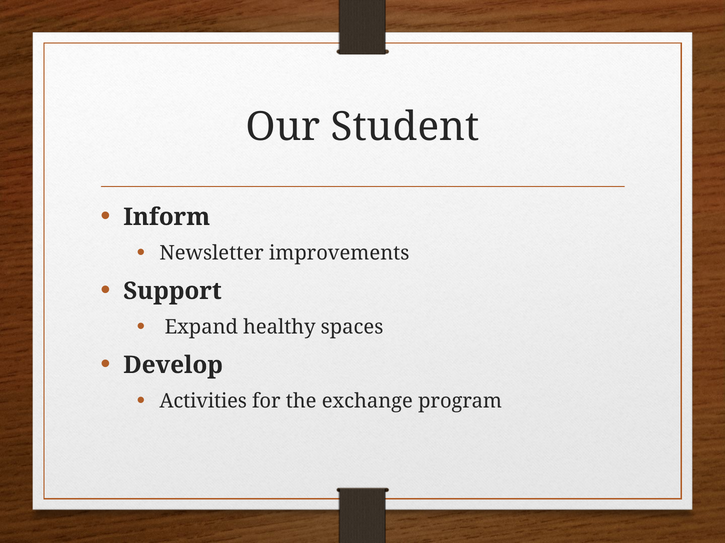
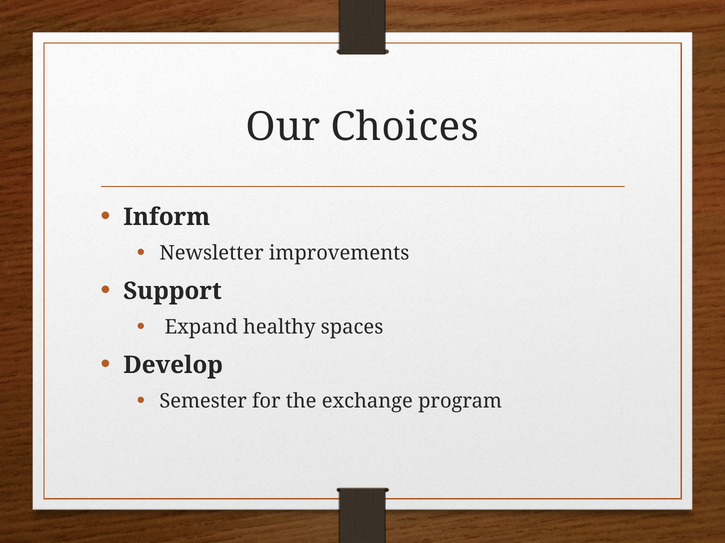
Student: Student -> Choices
Activities: Activities -> Semester
